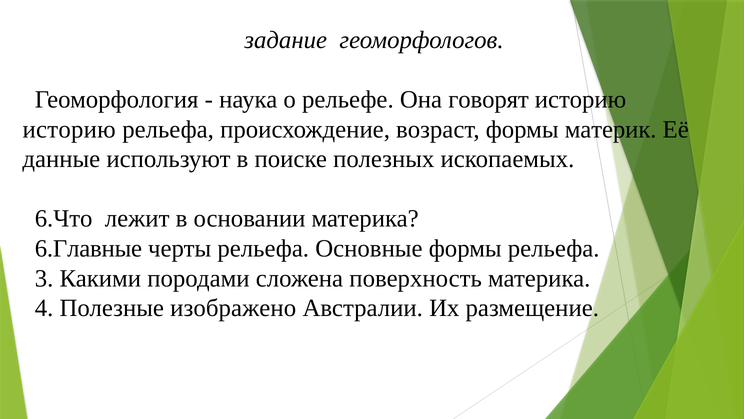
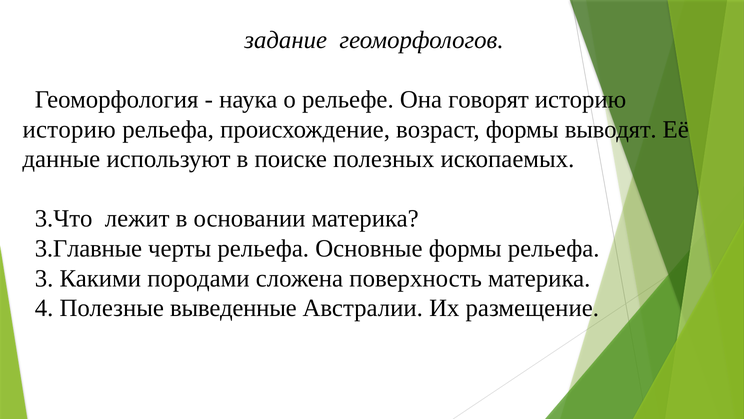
материк: материк -> выводят
6.Что: 6.Что -> 3.Что
6.Главные: 6.Главные -> 3.Главные
изображено: изображено -> выведенные
